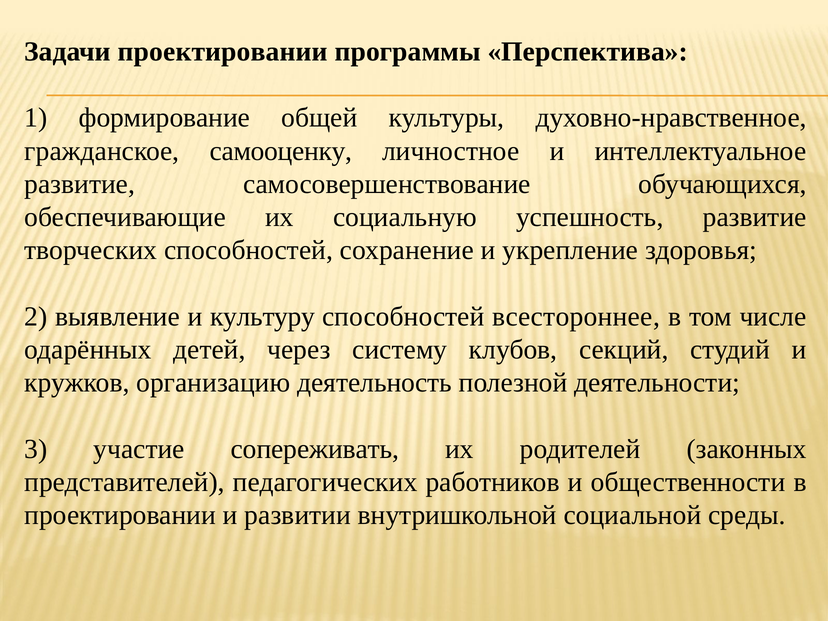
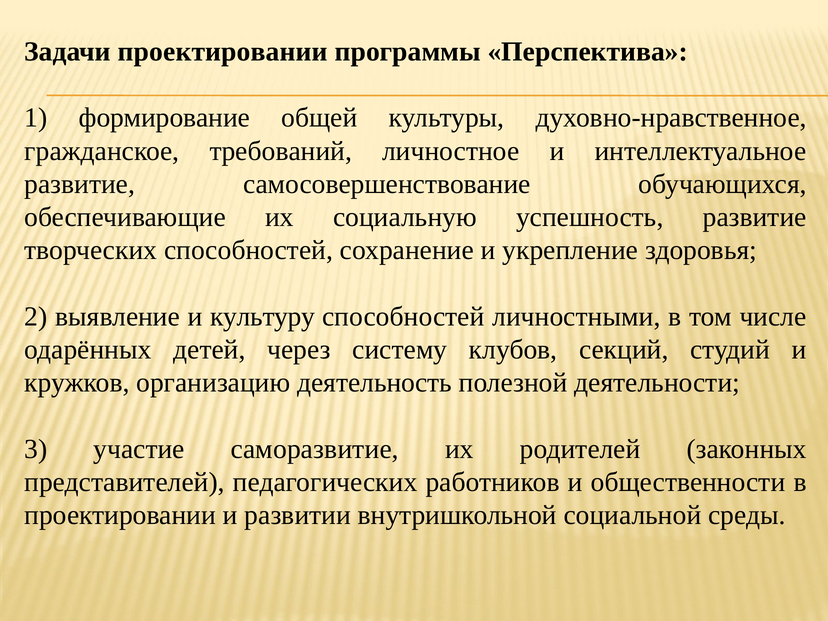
самооценку: самооценку -> требований
всестороннее: всестороннее -> личностными
сопереживать: сопереживать -> саморазвитие
